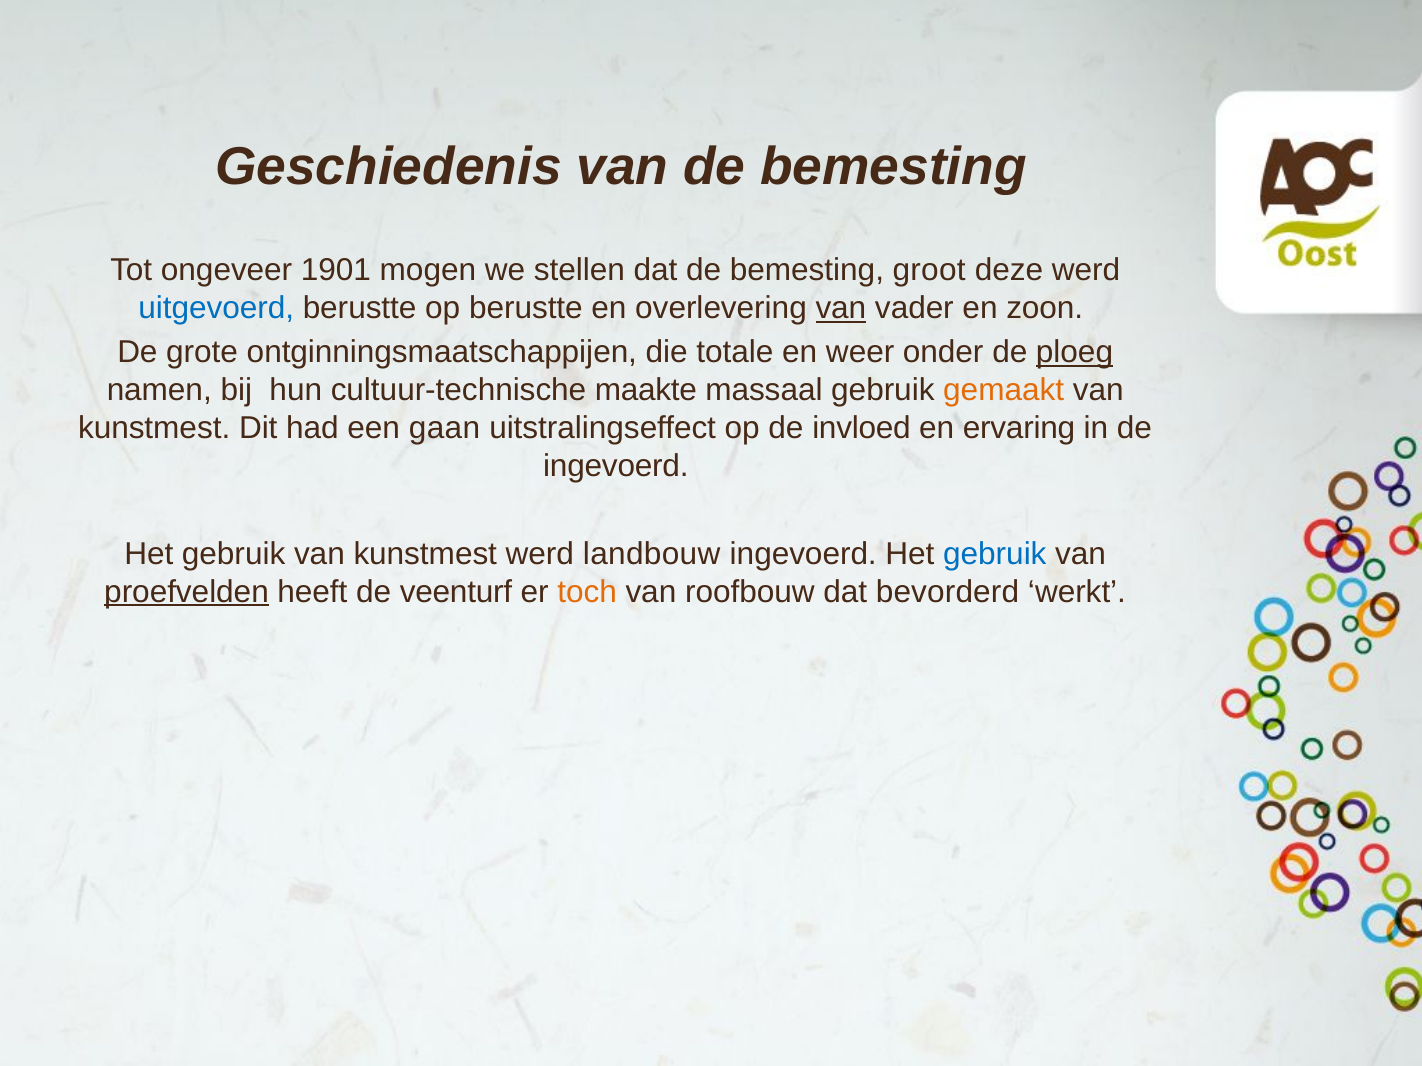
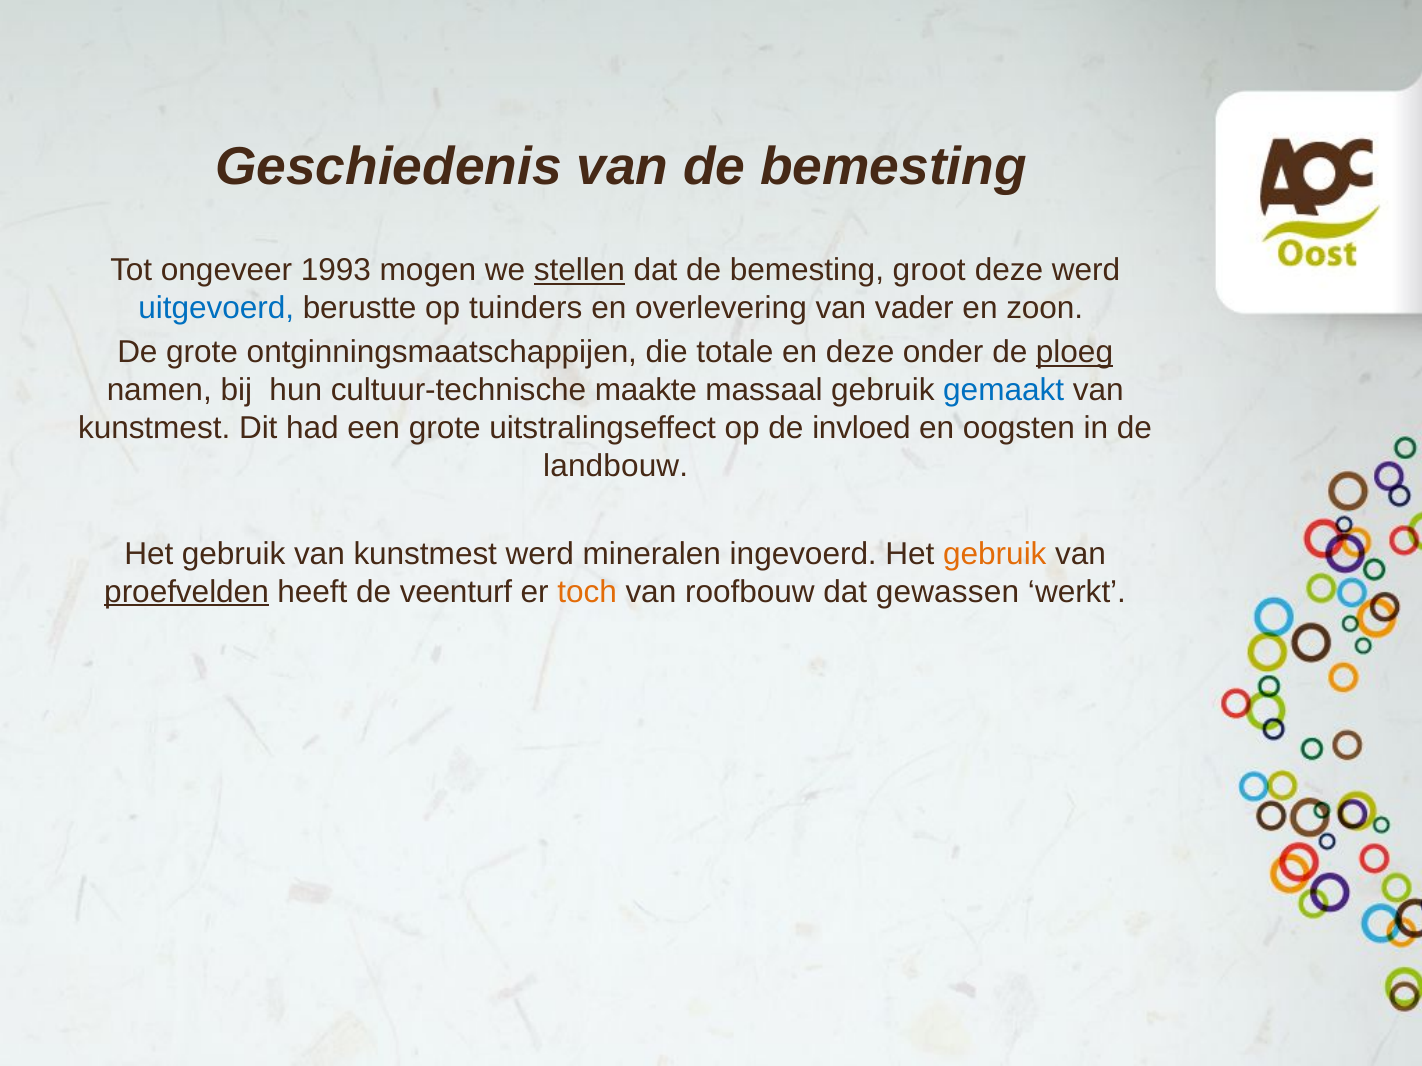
1901: 1901 -> 1993
stellen underline: none -> present
op berustte: berustte -> tuinders
van at (841, 308) underline: present -> none
en weer: weer -> deze
gemaakt colour: orange -> blue
een gaan: gaan -> grote
ervaring: ervaring -> oogsten
ingevoerd at (616, 466): ingevoerd -> landbouw
landbouw: landbouw -> mineralen
gebruik at (995, 554) colour: blue -> orange
bevorderd: bevorderd -> gewassen
